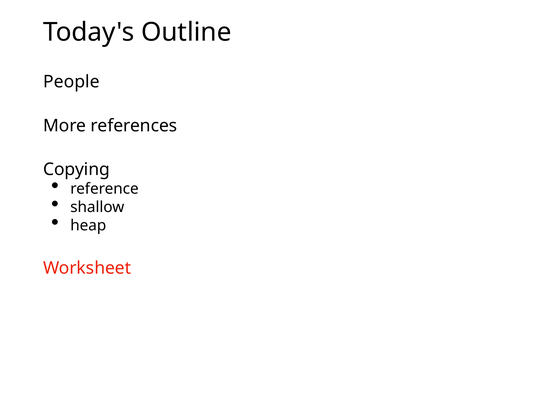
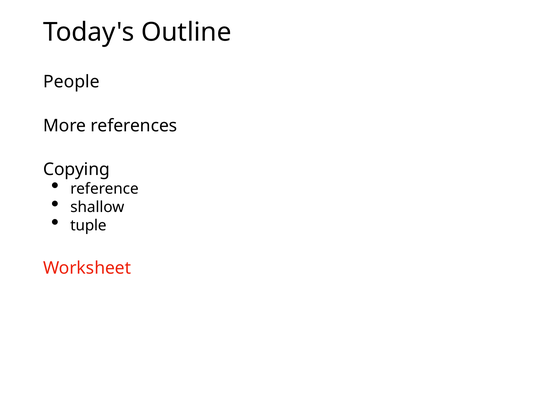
heap: heap -> tuple
